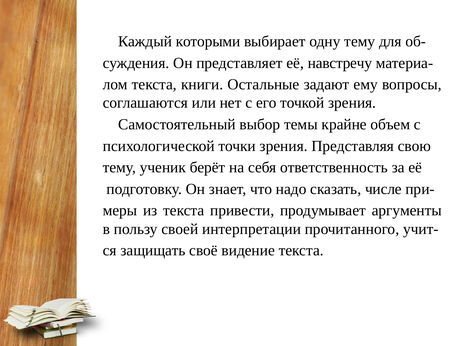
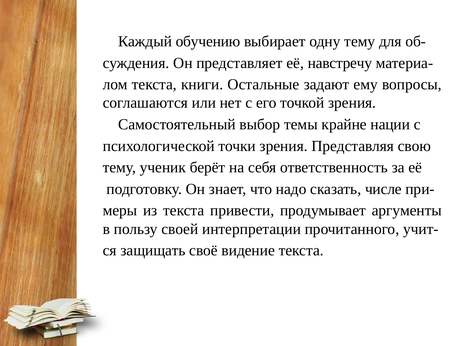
которыми: которыми -> обучению
объем: объем -> нации
